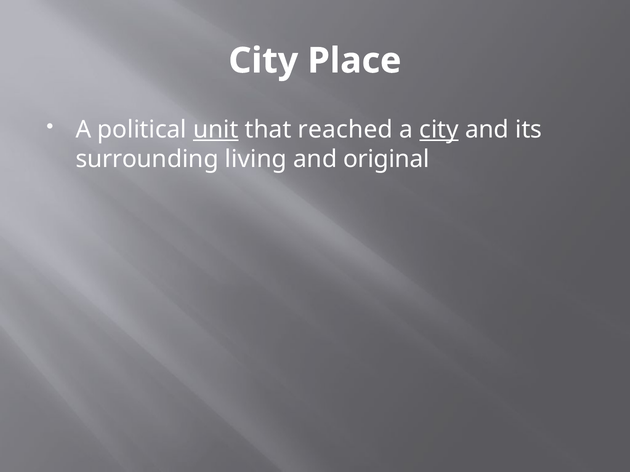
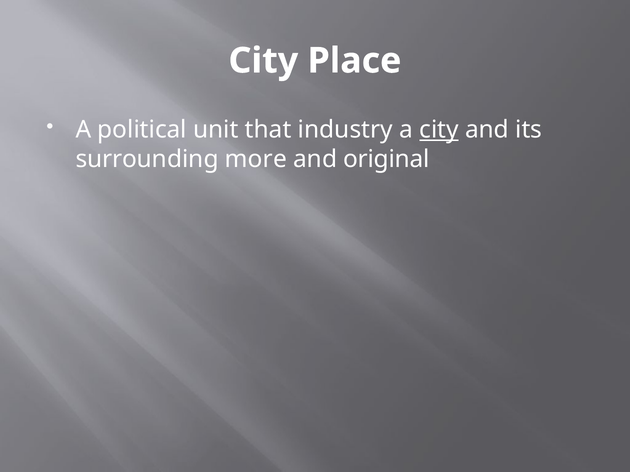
unit underline: present -> none
reached: reached -> industry
living: living -> more
